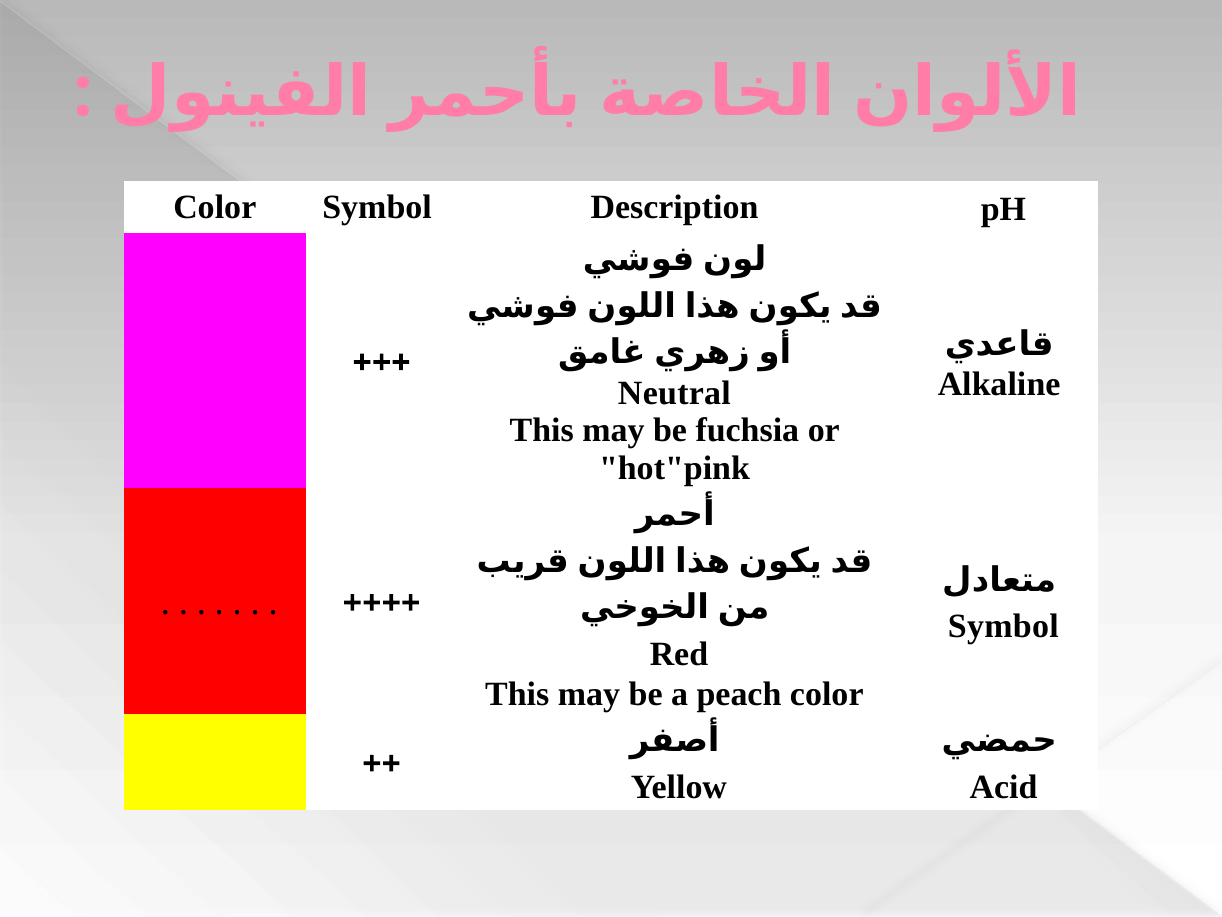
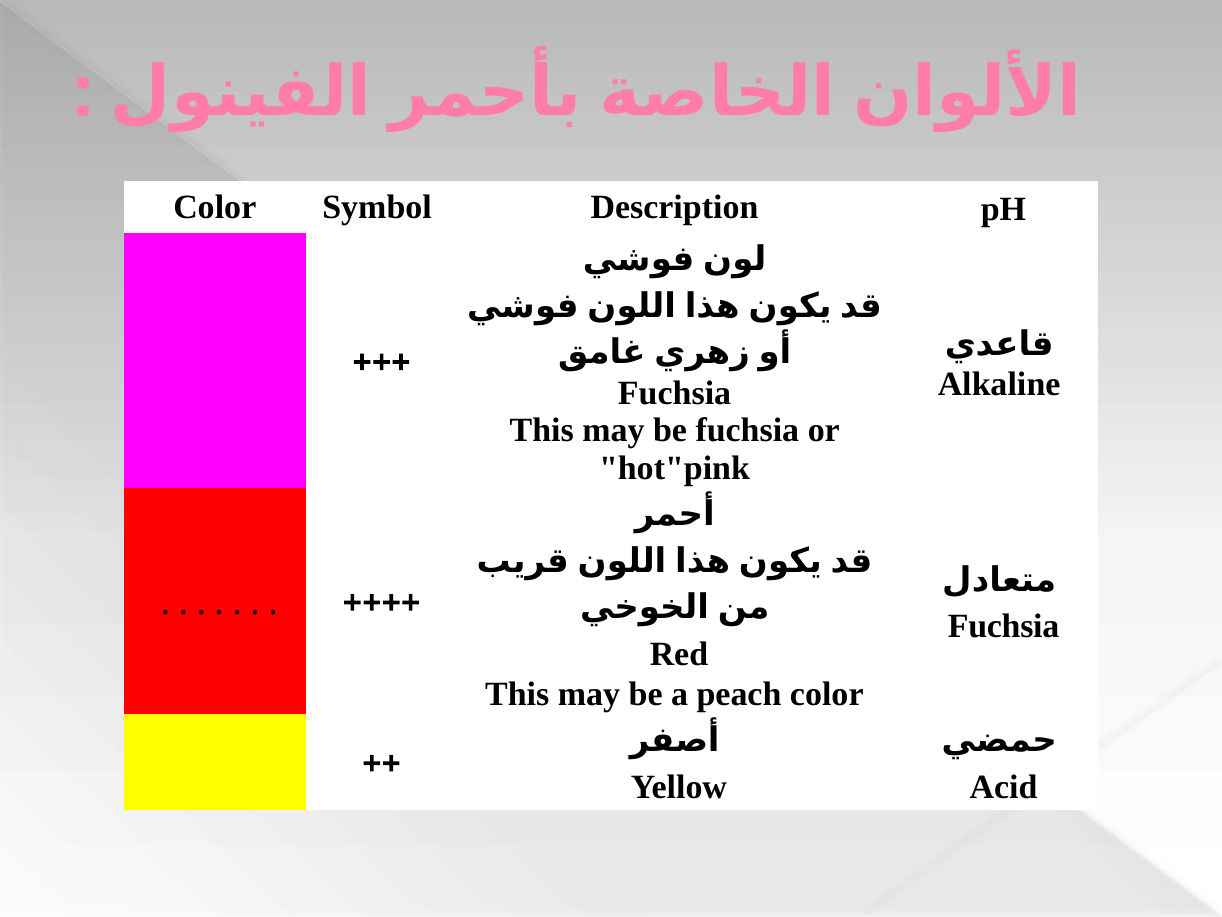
Neutral at (674, 393): Neutral -> Fuchsia
Symbol at (1003, 626): Symbol -> Fuchsia
